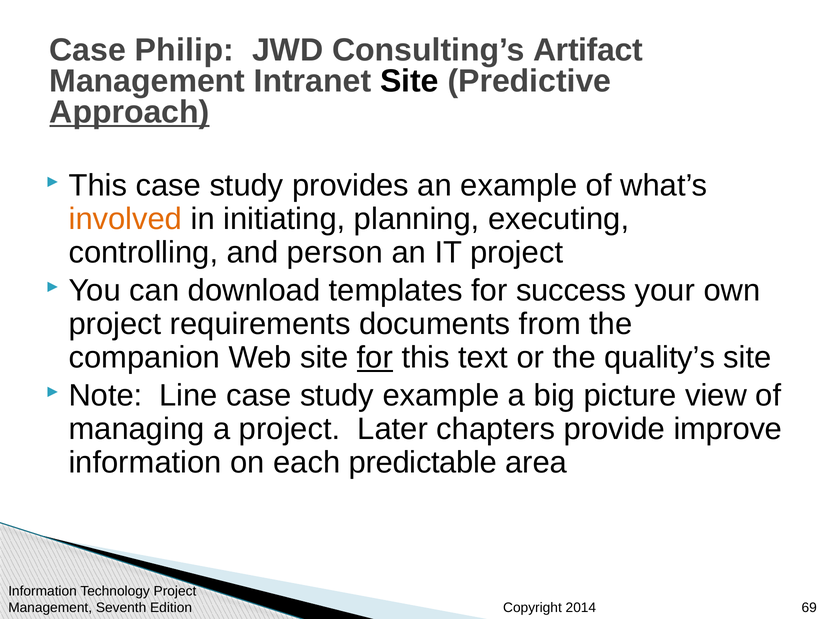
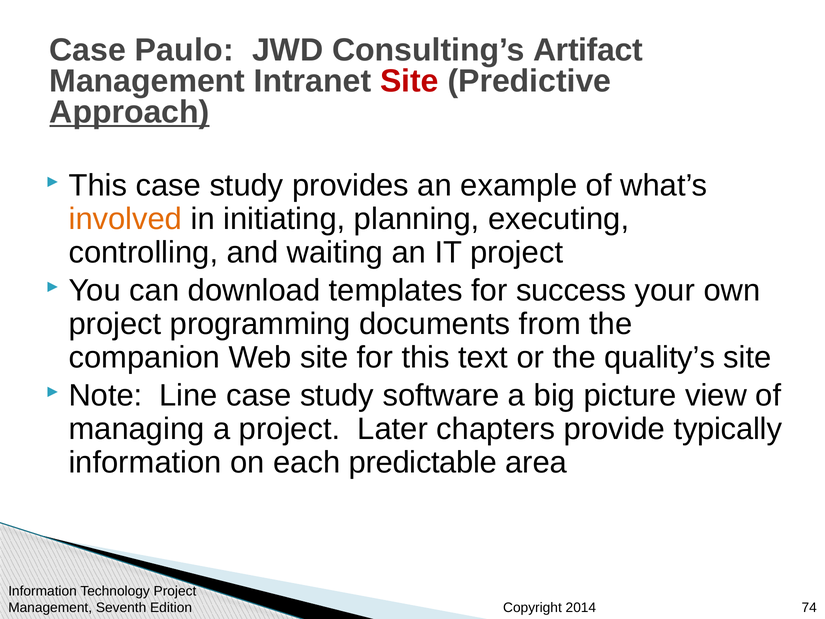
Philip: Philip -> Paulo
Site at (409, 81) colour: black -> red
person: person -> waiting
requirements: requirements -> programming
for at (375, 358) underline: present -> none
study example: example -> software
improve: improve -> typically
69: 69 -> 74
